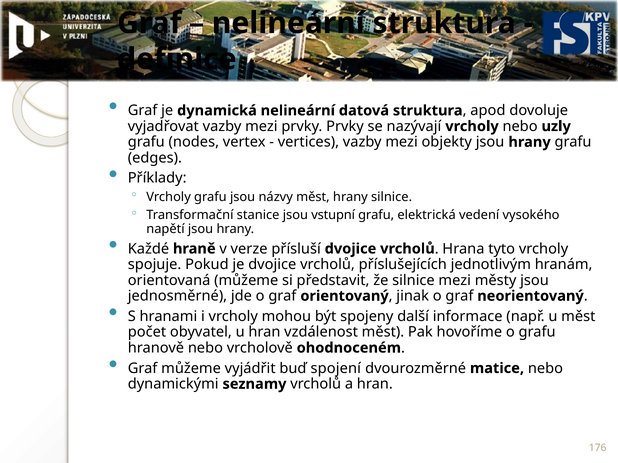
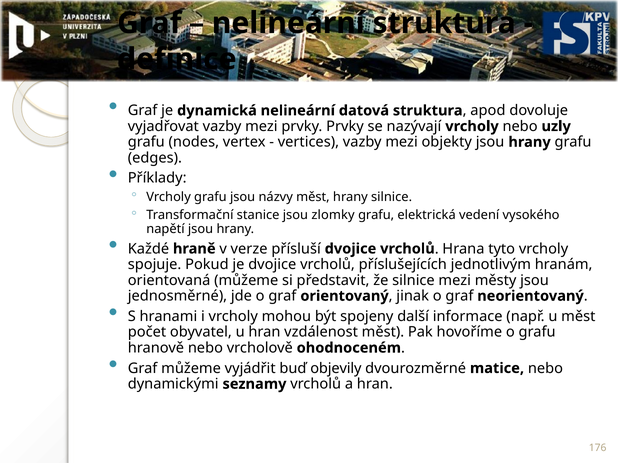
vstupní: vstupní -> zlomky
spojení: spojení -> objevily
